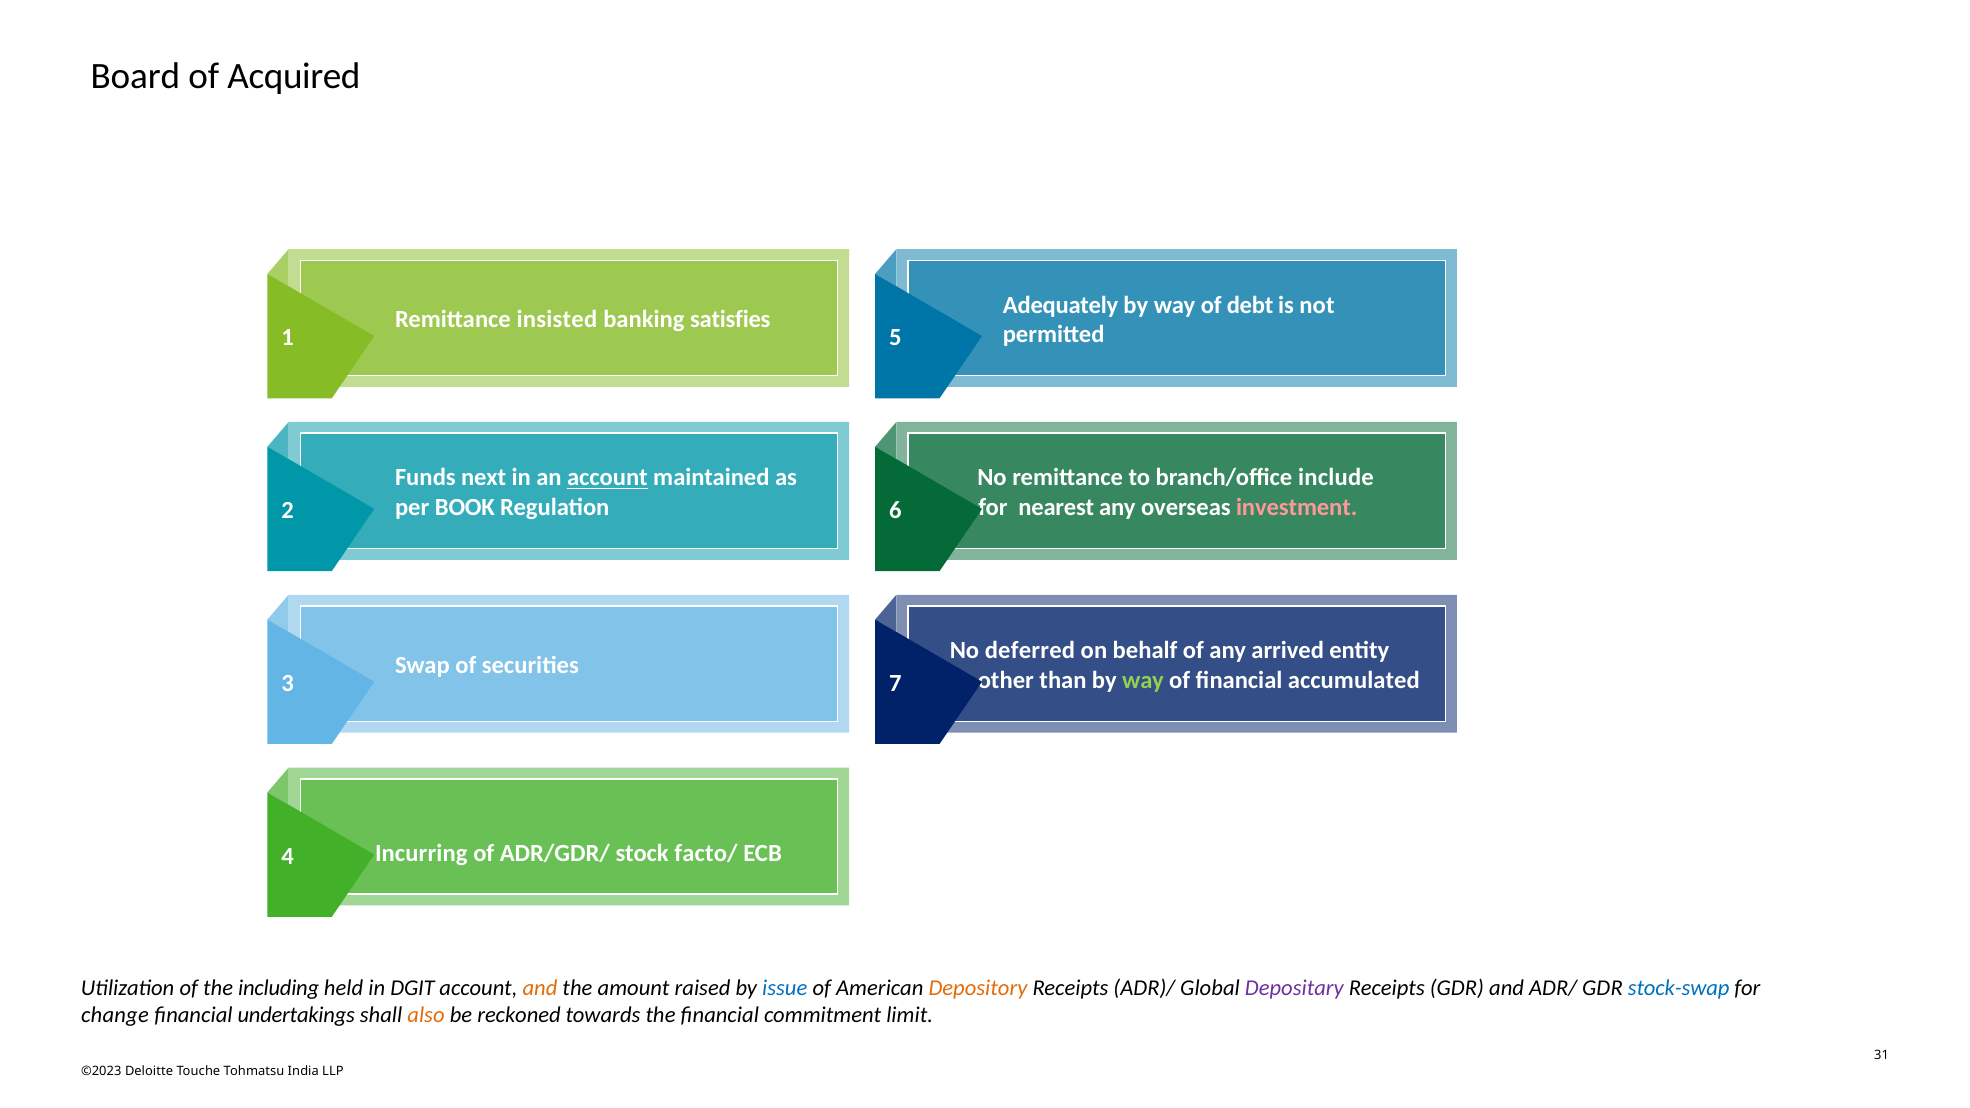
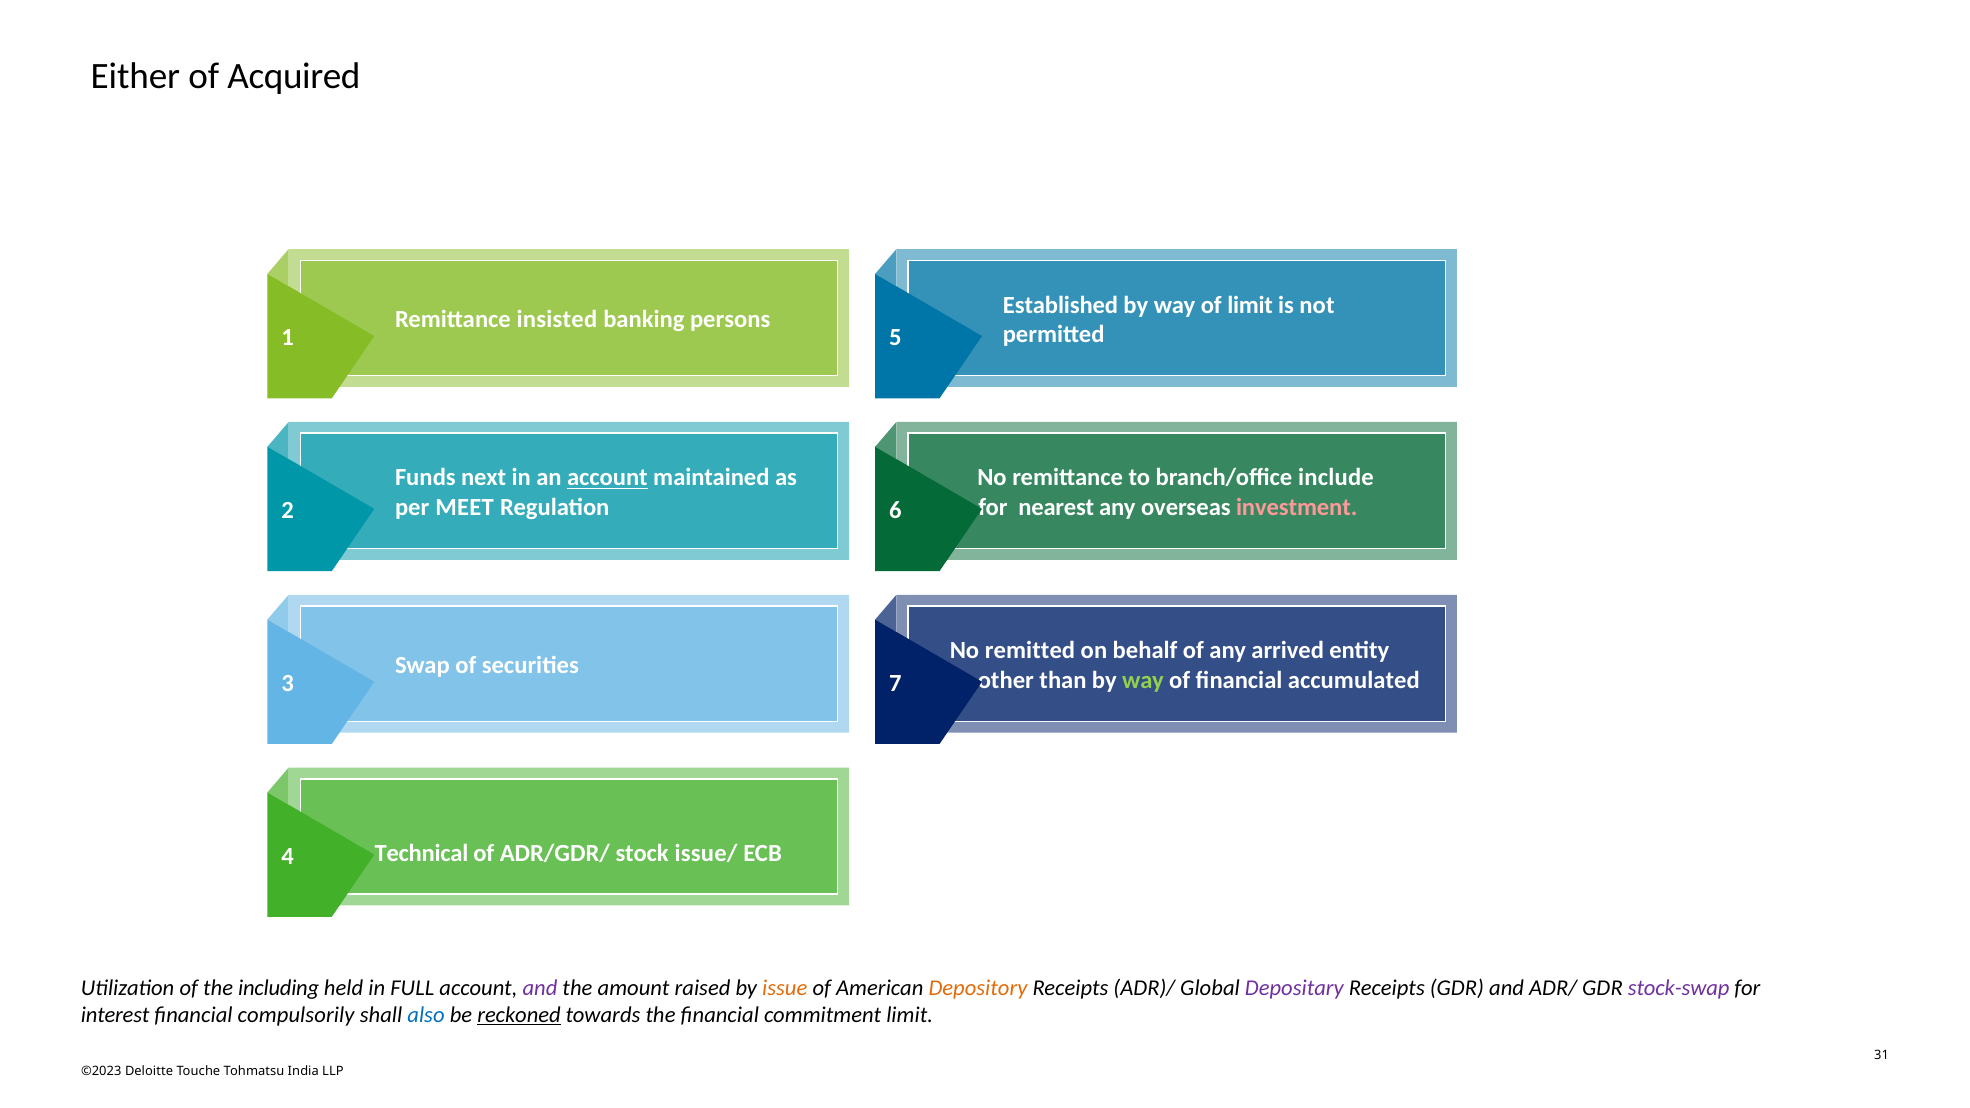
Board: Board -> Either
Adequately: Adequately -> Established
of debt: debt -> limit
satisfies: satisfies -> persons
BOOK: BOOK -> MEET
deferred: deferred -> remitted
Incurring: Incurring -> Technical
facto/: facto/ -> issue/
DGIT: DGIT -> FULL
and at (540, 988) colour: orange -> purple
issue colour: blue -> orange
stock-swap colour: blue -> purple
change: change -> interest
undertakings: undertakings -> compulsorily
also colour: orange -> blue
reckoned underline: none -> present
